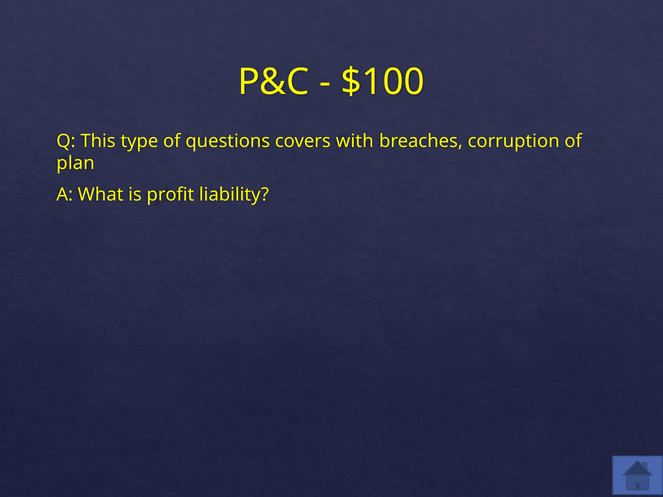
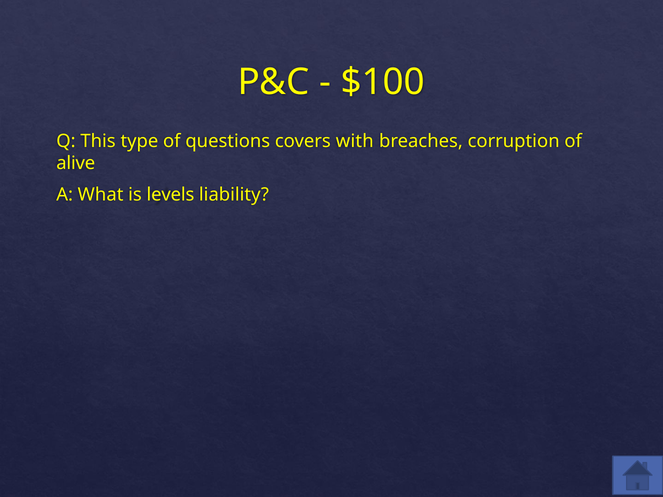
plan: plan -> alive
profit: profit -> levels
